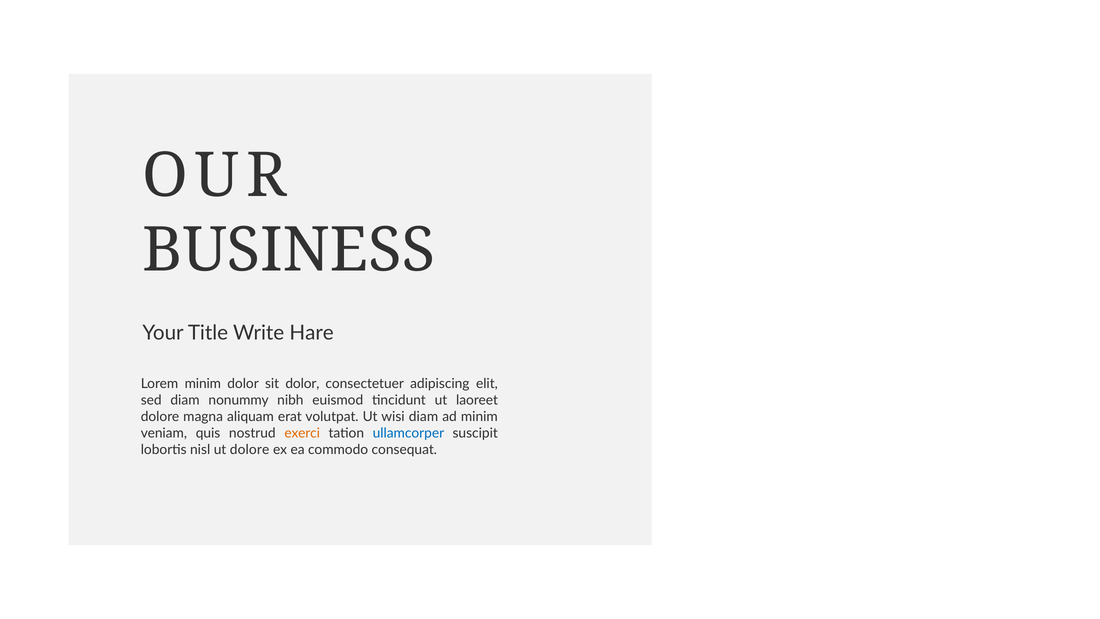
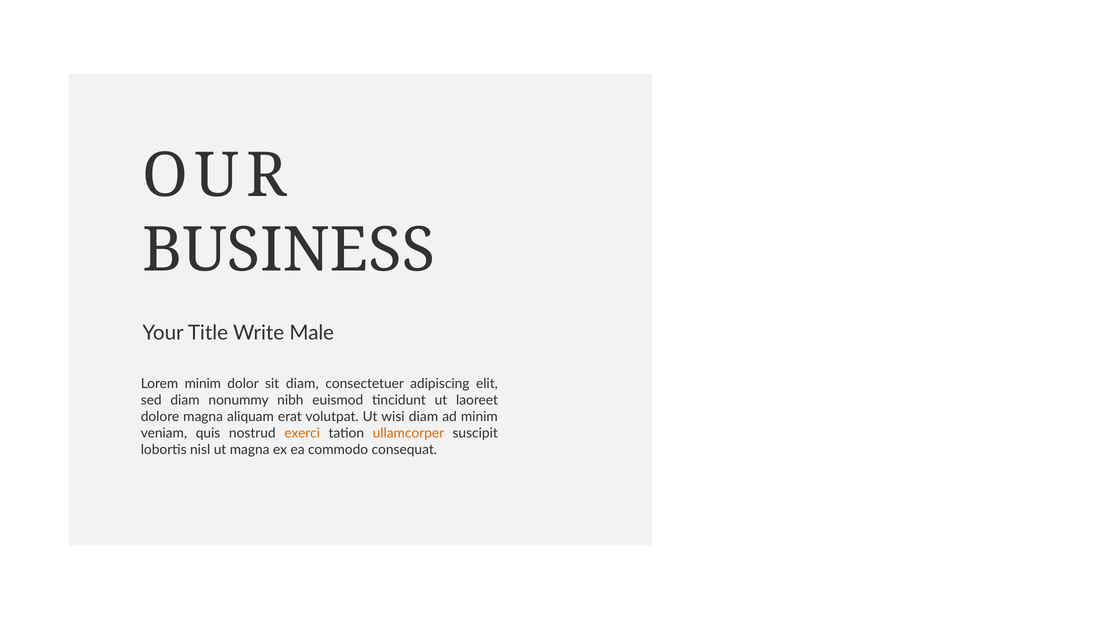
Hare: Hare -> Male
sit dolor: dolor -> diam
ullamcorper colour: blue -> orange
ut dolore: dolore -> magna
